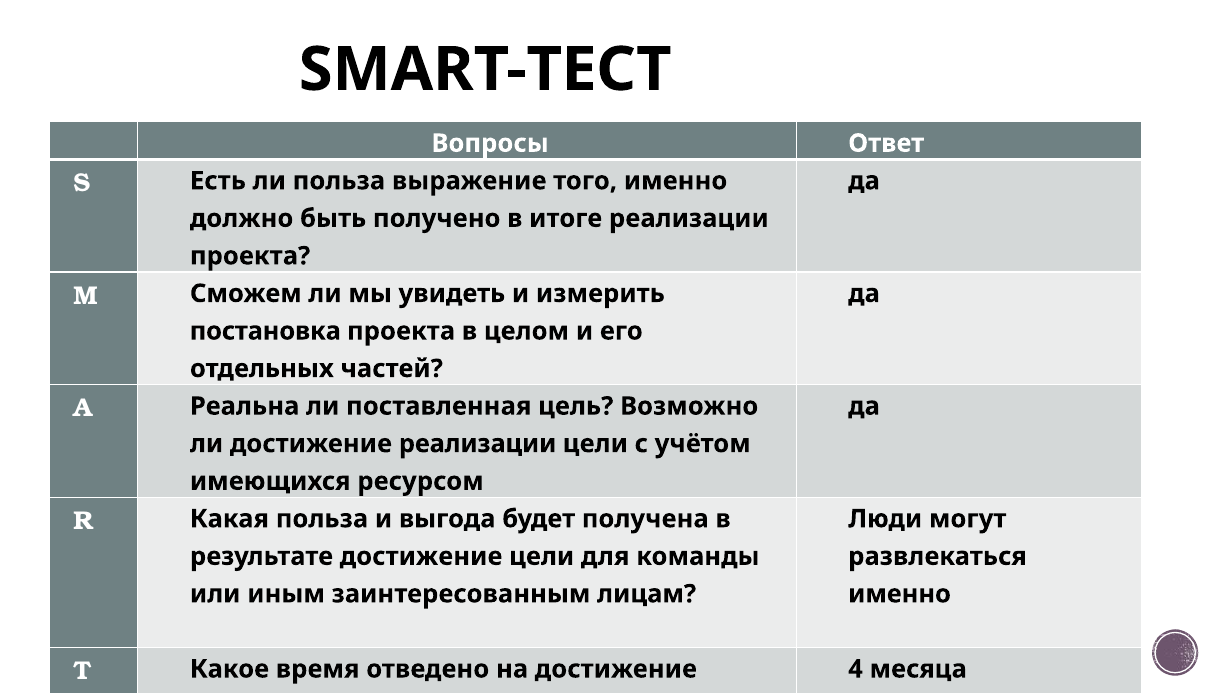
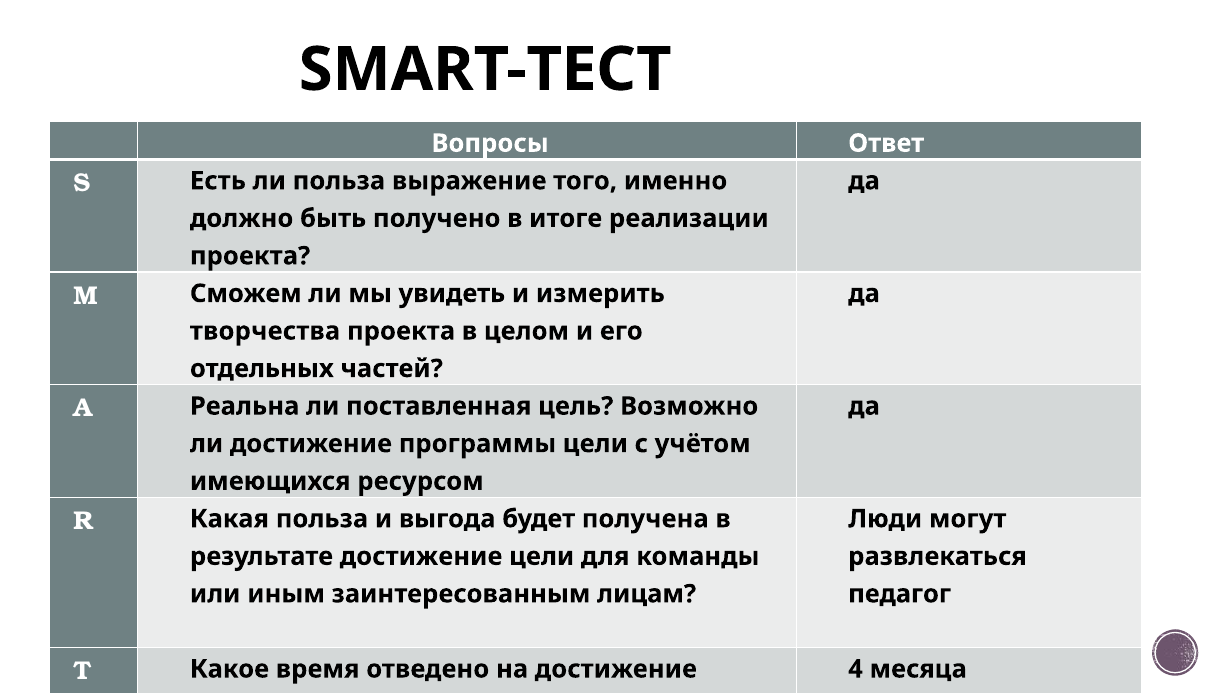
постановка: постановка -> творчества
достижение реализации: реализации -> программы
именно at (900, 594): именно -> педагог
